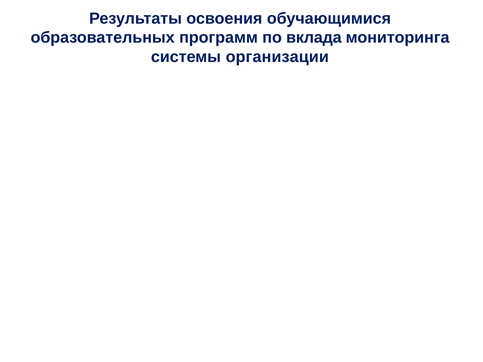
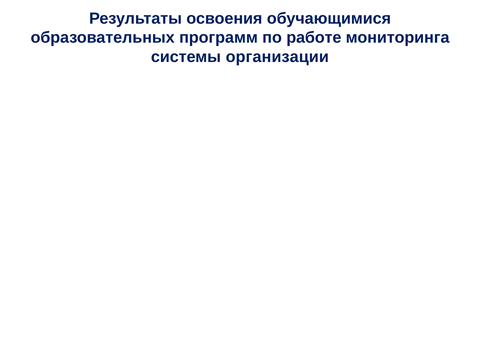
вклада: вклада -> работе
